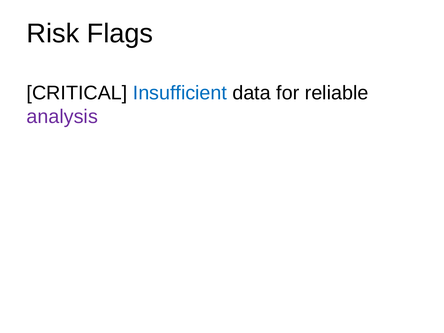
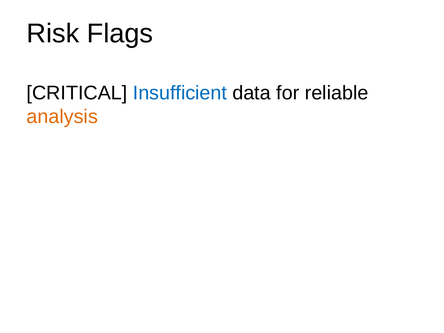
analysis colour: purple -> orange
